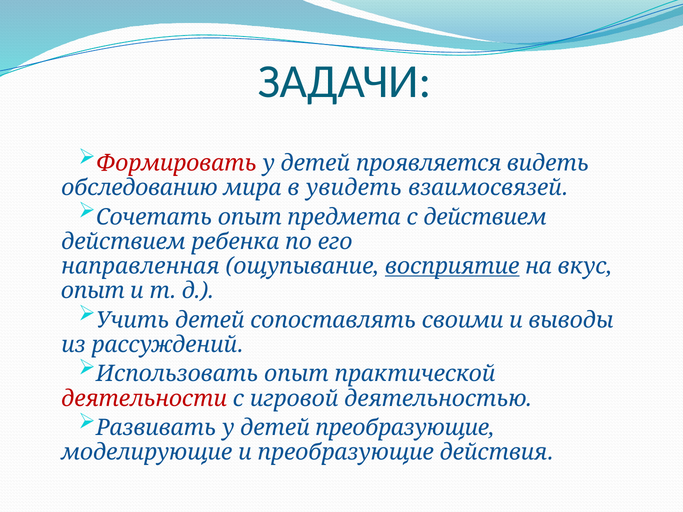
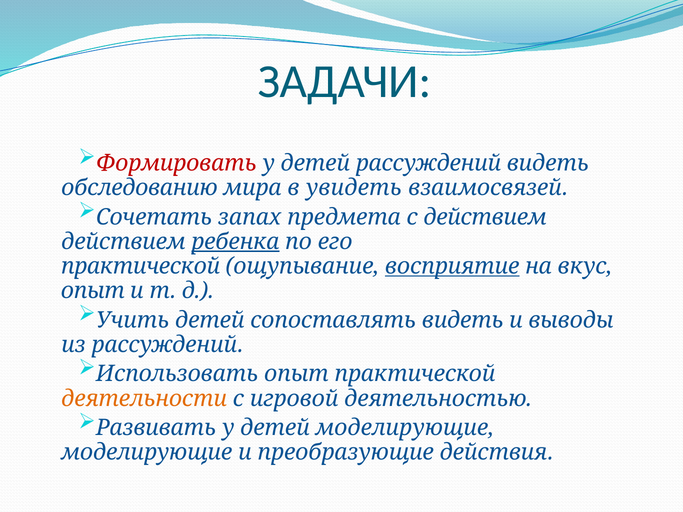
детей проявляется: проявляется -> рассуждений
Сочетать опыт: опыт -> запах
ребенка underline: none -> present
направленная at (140, 266): направленная -> практической
сопоставлять своими: своими -> видеть
деятельности colour: red -> orange
детей преобразующие: преобразующие -> моделирующие
